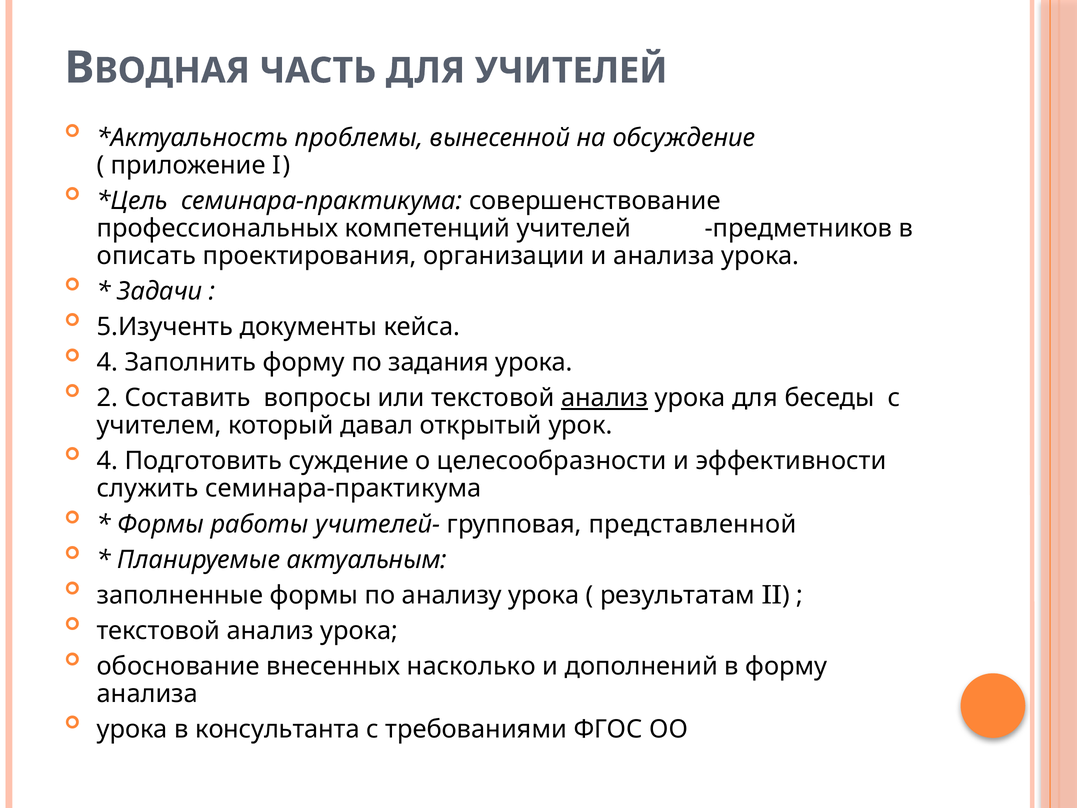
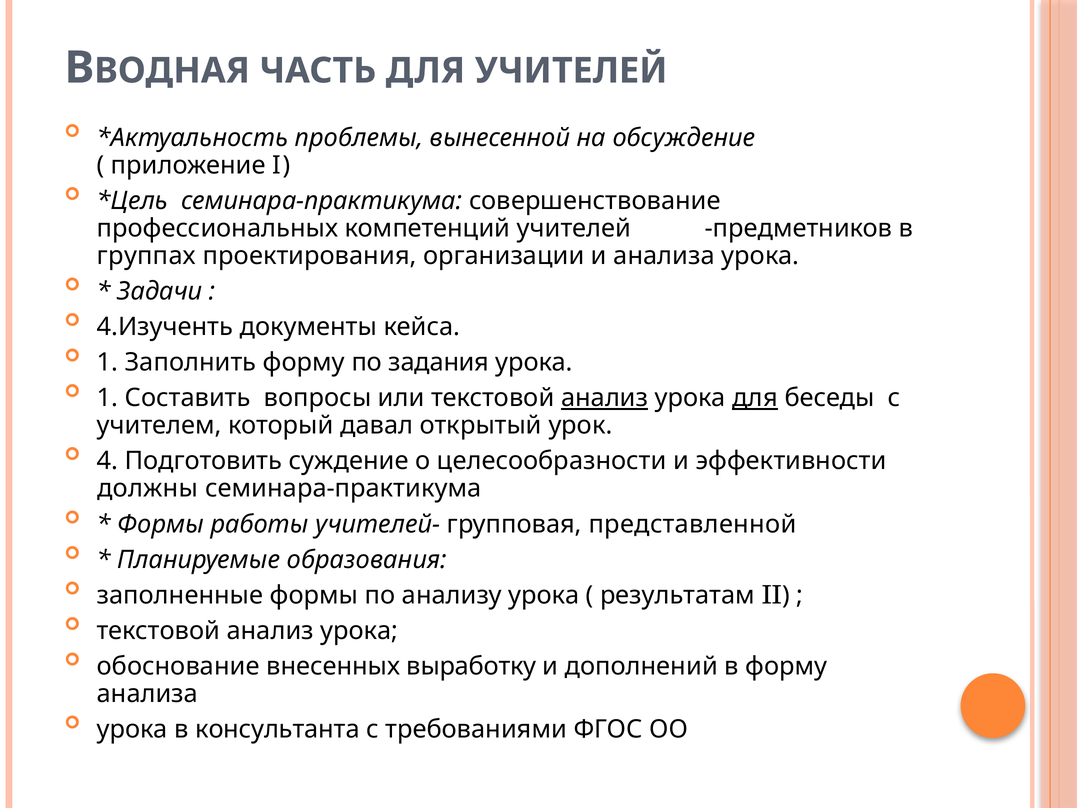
описать: описать -> группах
5.Изученть: 5.Изученть -> 4.Изученть
4 at (107, 362): 4 -> 1
2 at (107, 398): 2 -> 1
для at (755, 398) underline: none -> present
служить: служить -> должны
актуальным: актуальным -> образования
насколько: насколько -> выработку
